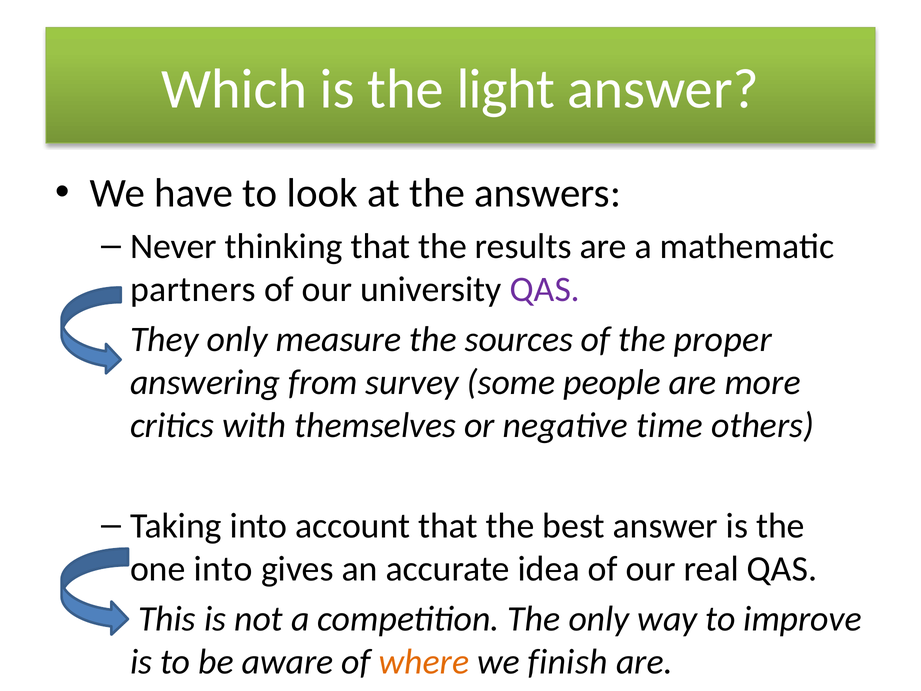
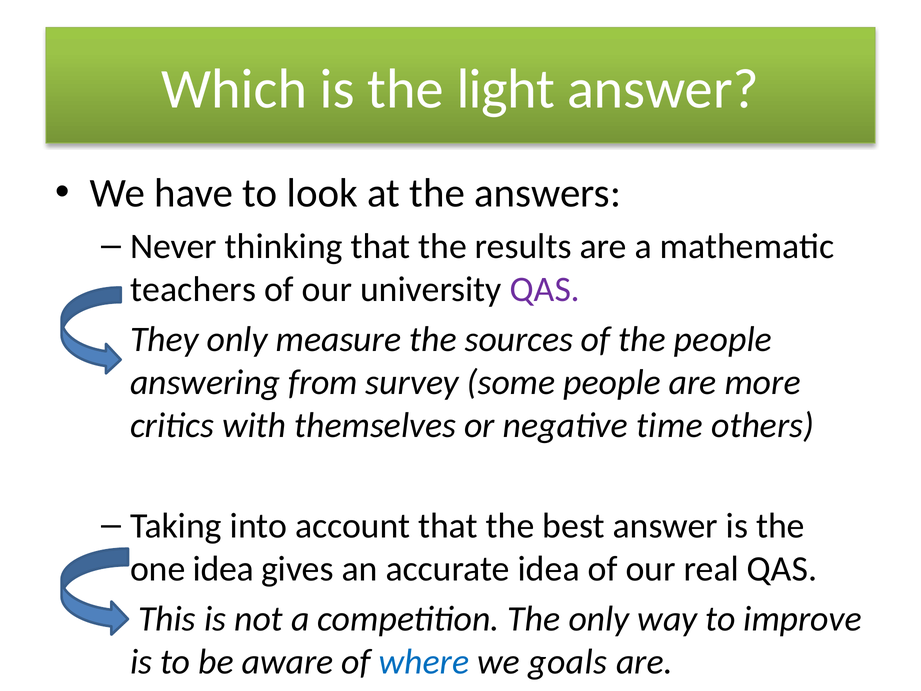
partners: partners -> teachers
the proper: proper -> people
one into: into -> idea
where colour: orange -> blue
finish: finish -> goals
